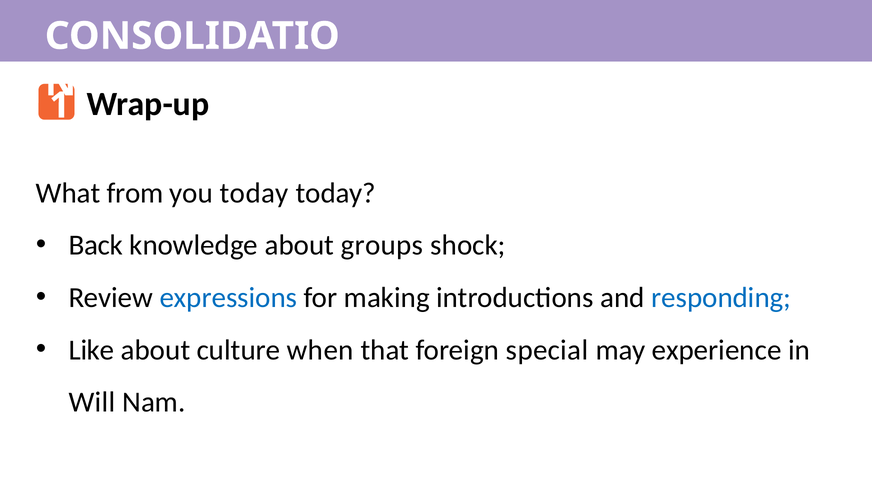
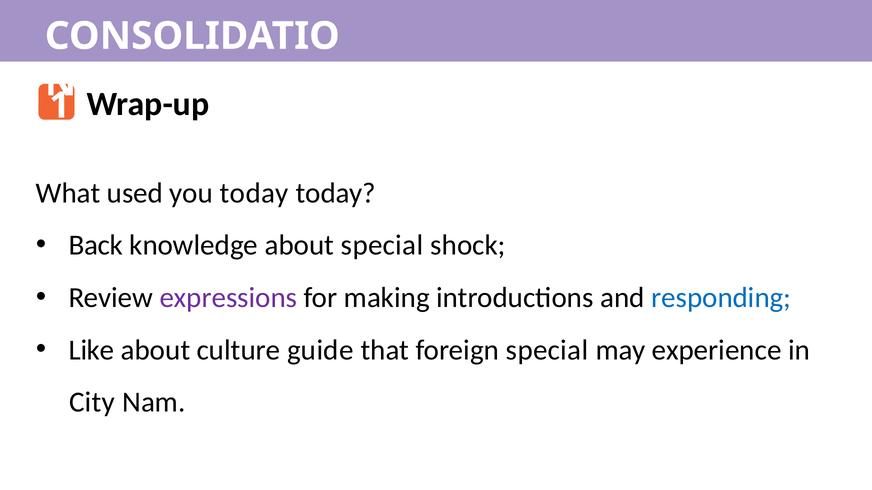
from: from -> used
about groups: groups -> special
expressions colour: blue -> purple
when: when -> guide
Will: Will -> City
